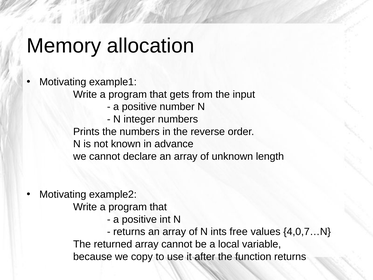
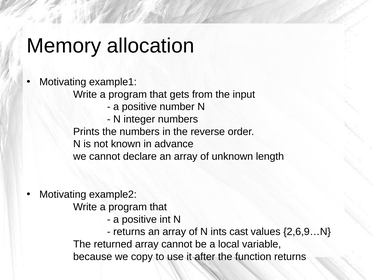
free: free -> cast
4,0,7…N: 4,0,7…N -> 2,6,9…N
